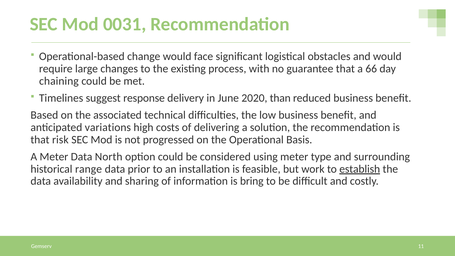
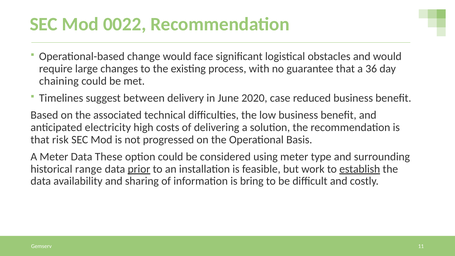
0031: 0031 -> 0022
66: 66 -> 36
response: response -> between
than: than -> case
variations: variations -> electricity
North: North -> These
prior underline: none -> present
